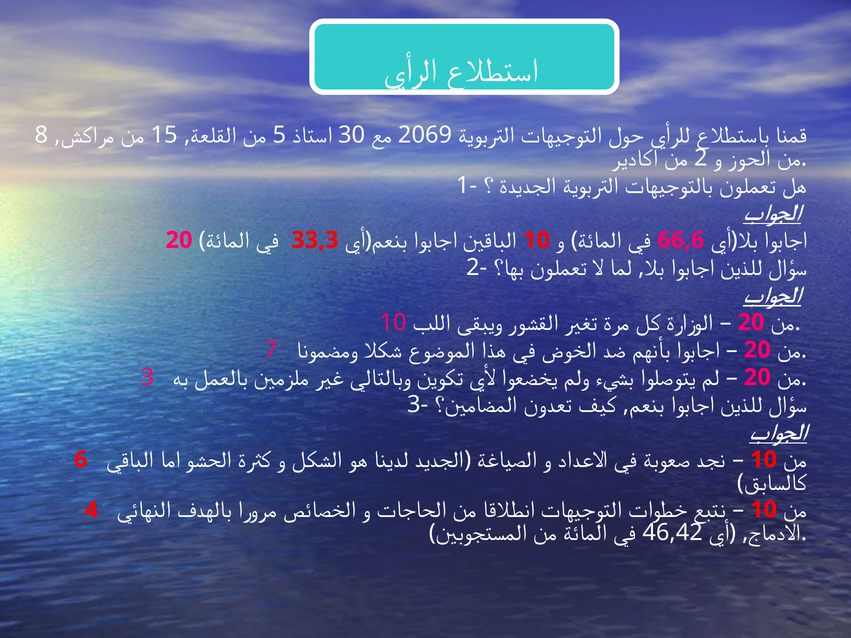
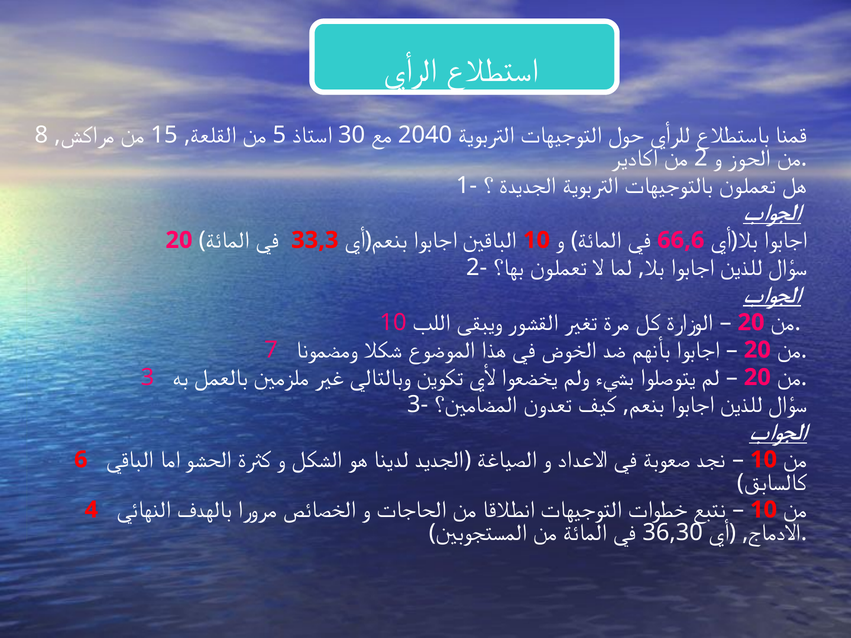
2069: 2069 -> 2040
46,42: 46,42 -> 36,30
